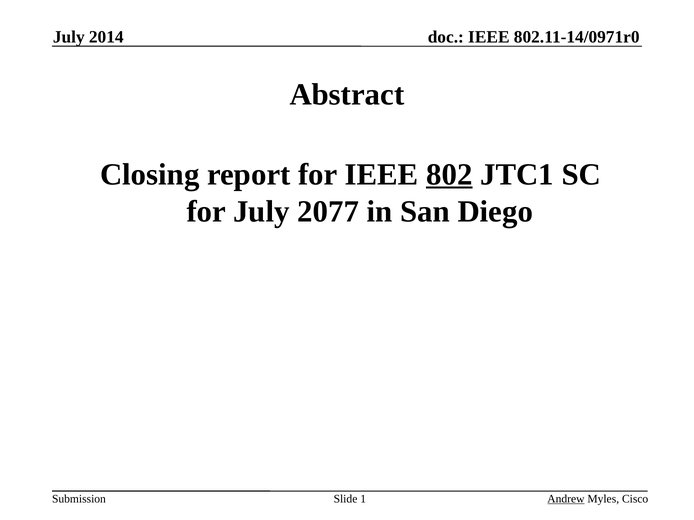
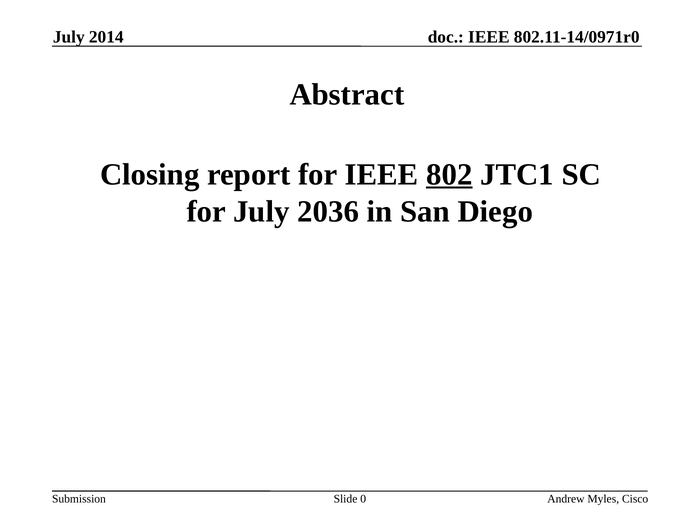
2077: 2077 -> 2036
1: 1 -> 0
Andrew underline: present -> none
